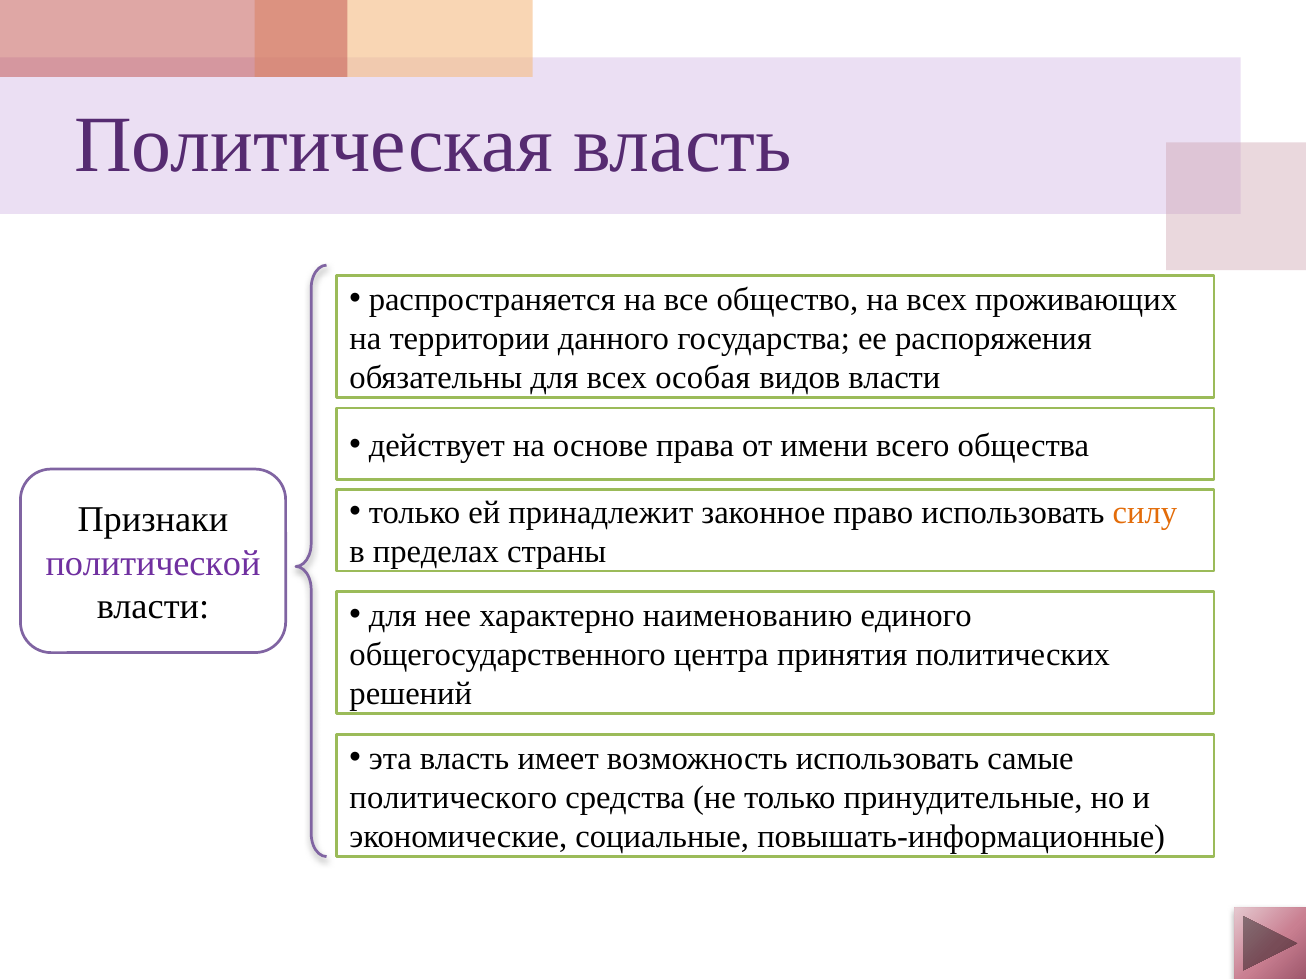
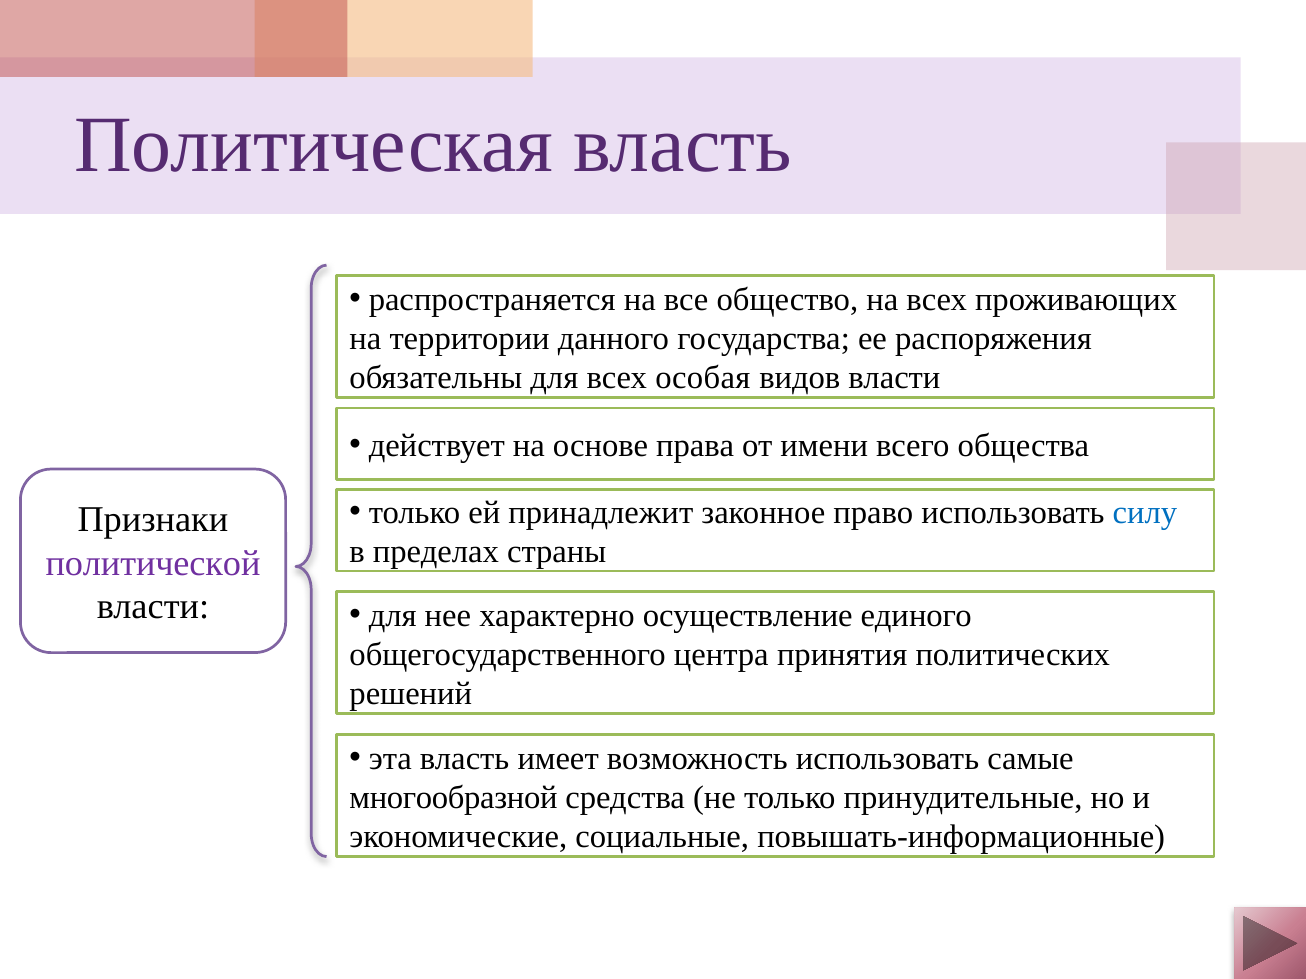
силу colour: orange -> blue
наименованию: наименованию -> осуществление
политического: политического -> многообразной
